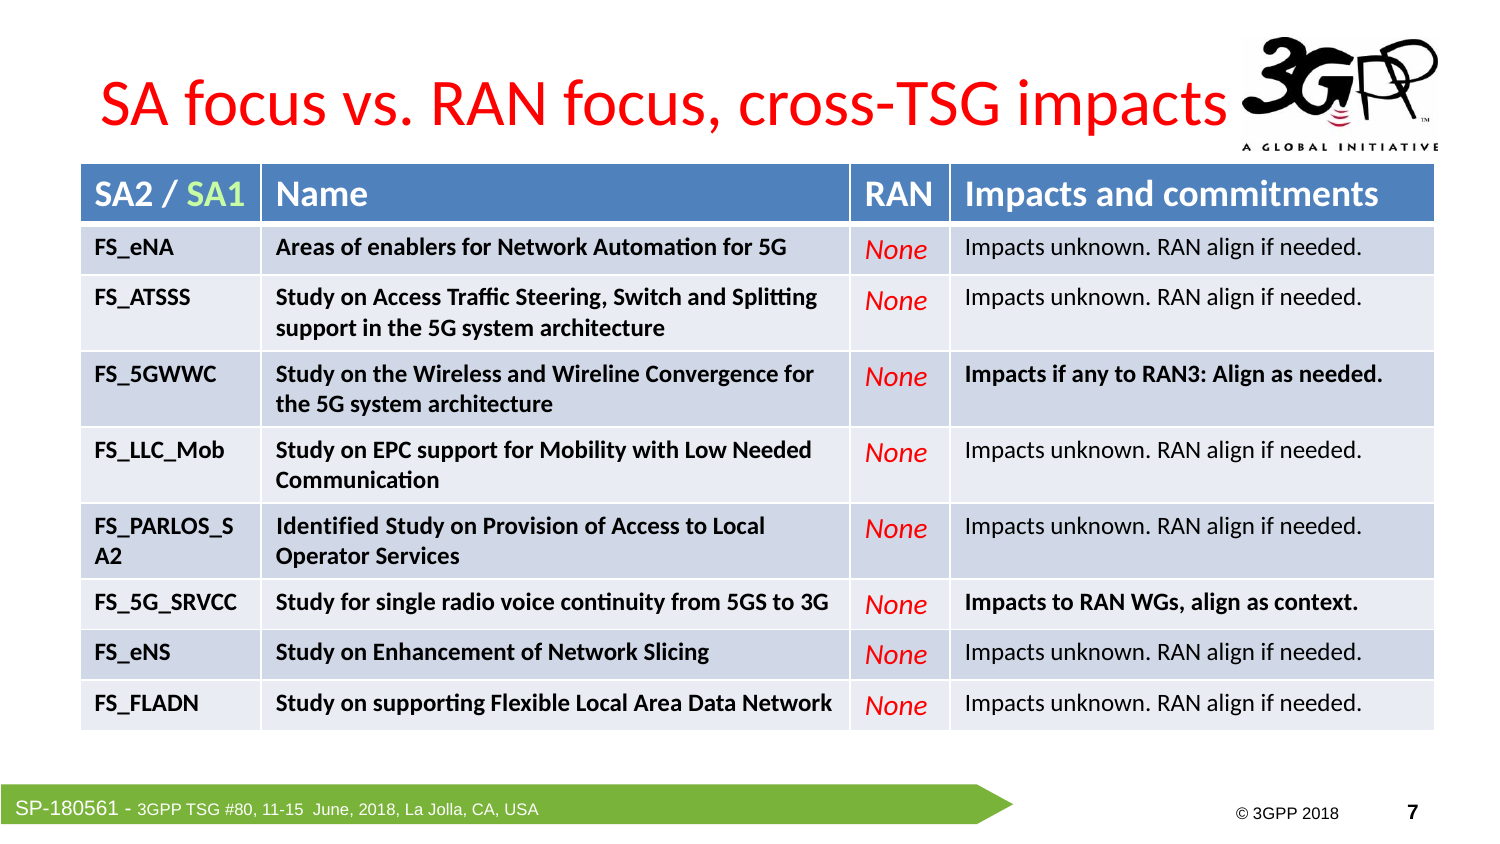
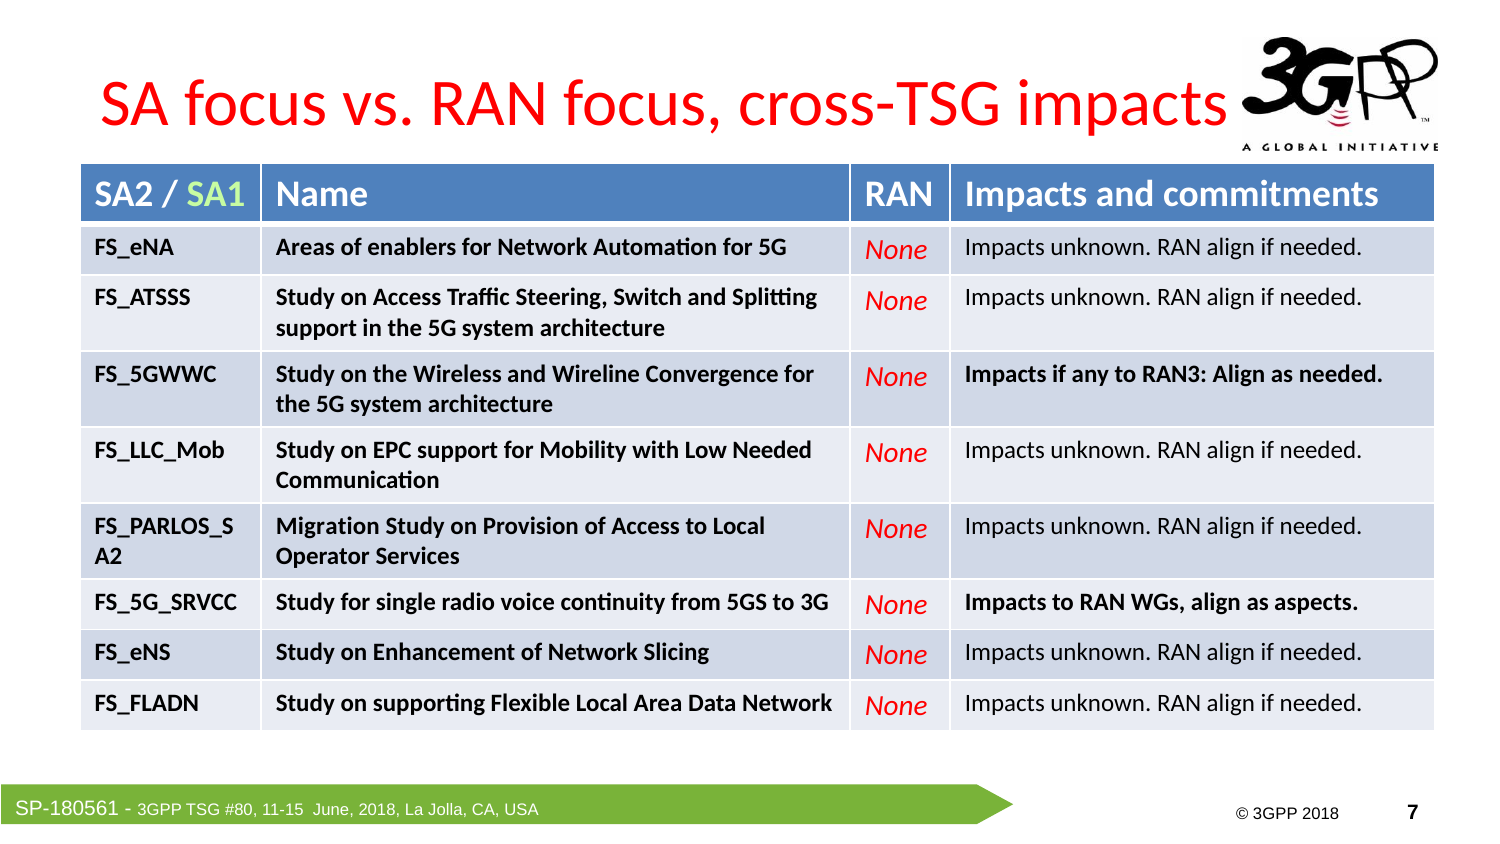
Identified: Identified -> Migration
context: context -> aspects
